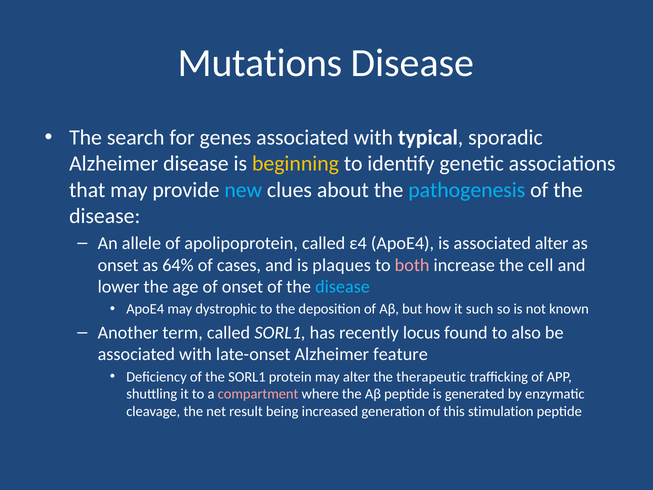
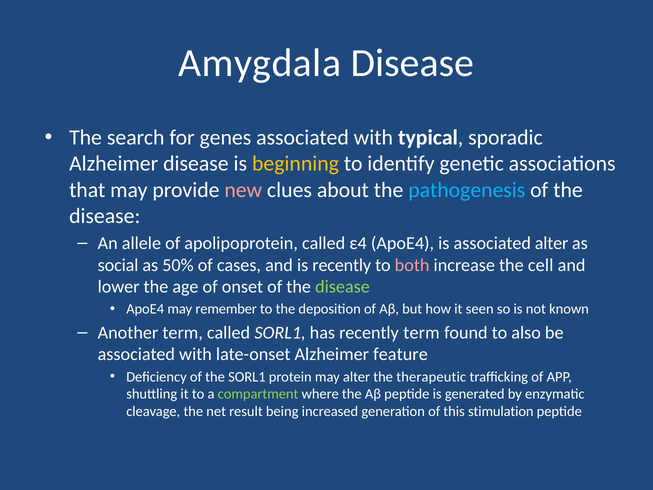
Mutations: Mutations -> Amygdala
new colour: light blue -> pink
onset at (118, 265): onset -> social
64%: 64% -> 50%
is plaques: plaques -> recently
disease at (343, 287) colour: light blue -> light green
dystrophic: dystrophic -> remember
such: such -> seen
recently locus: locus -> term
compartment colour: pink -> light green
